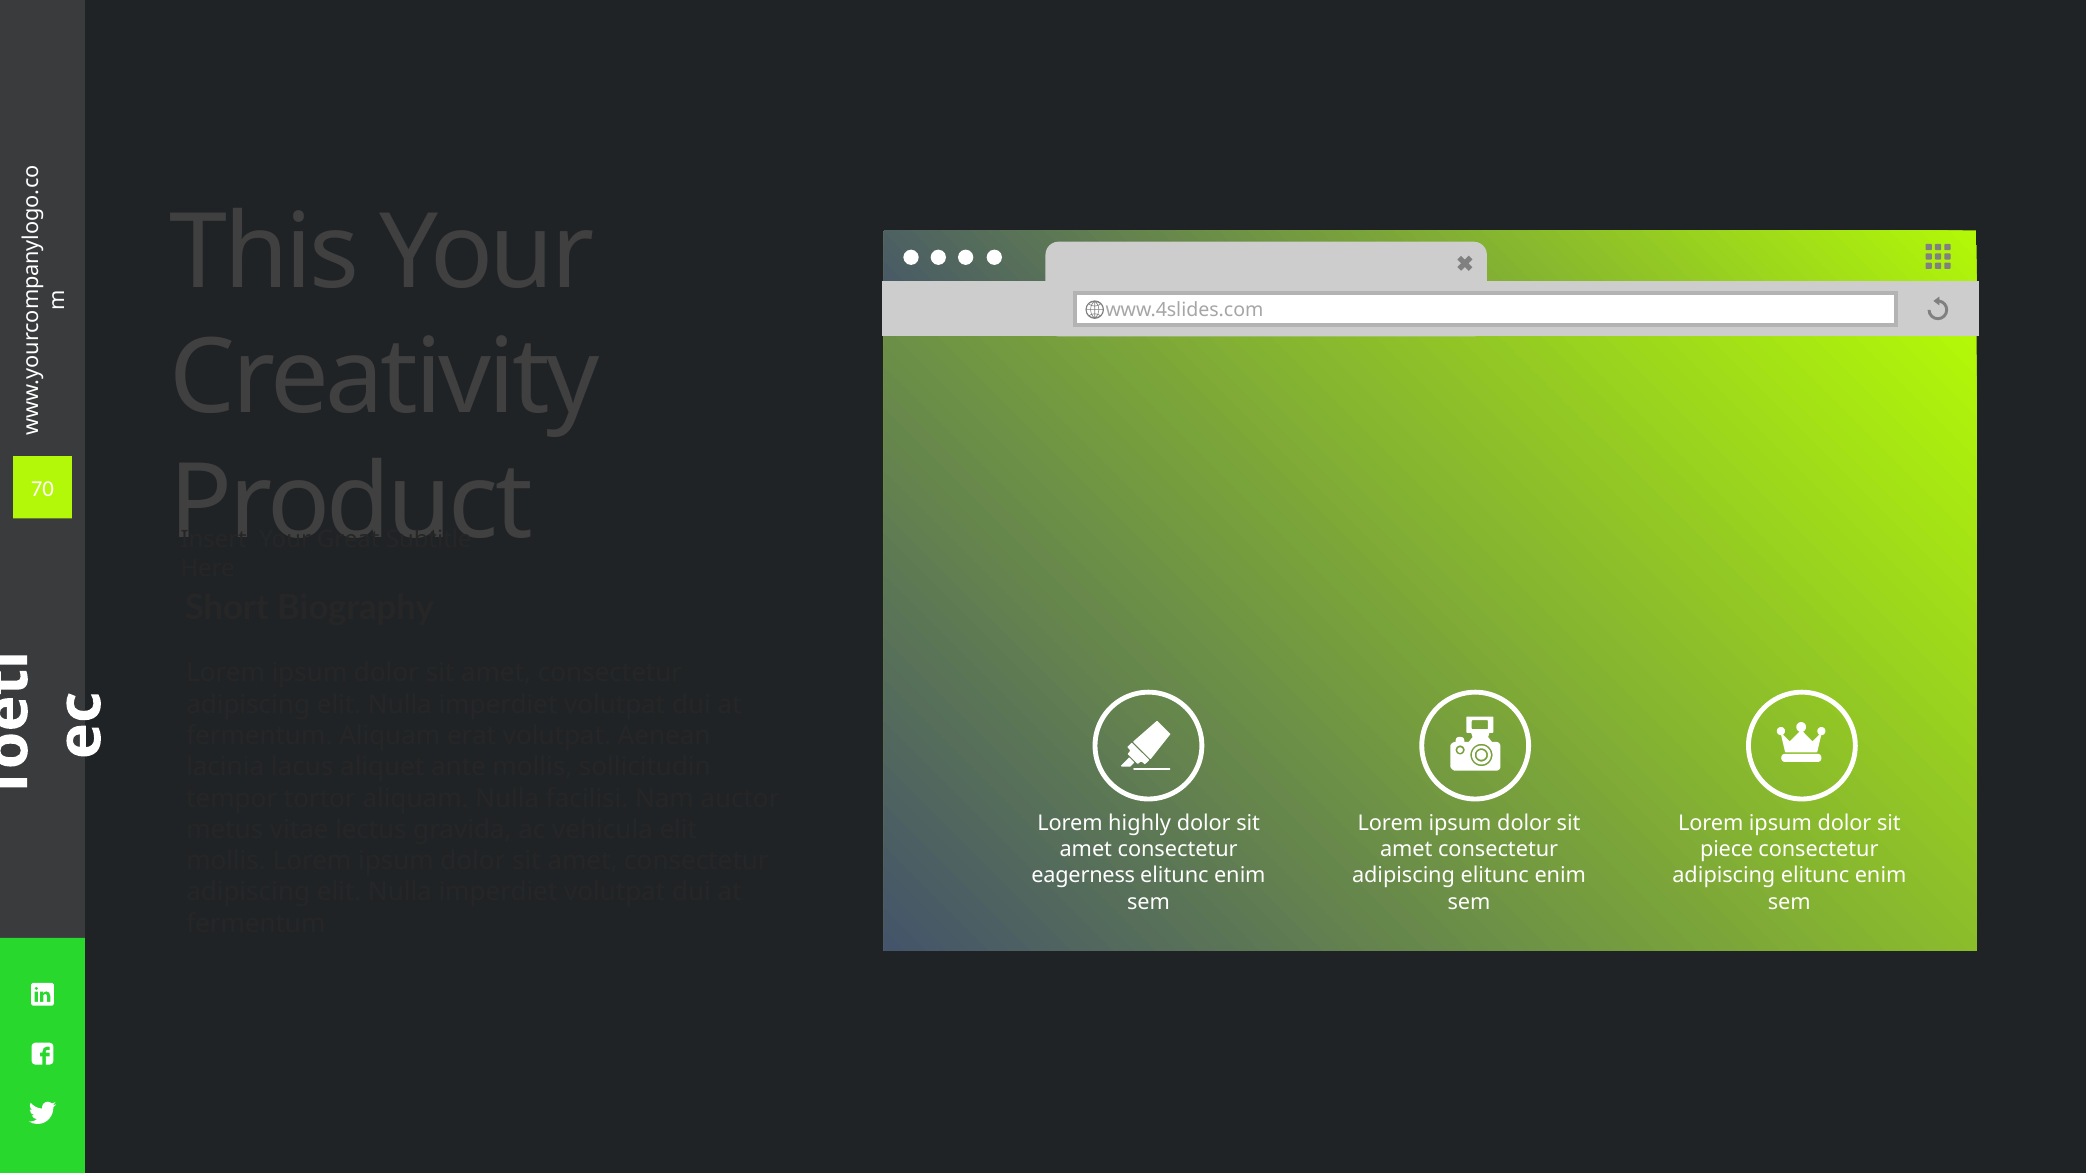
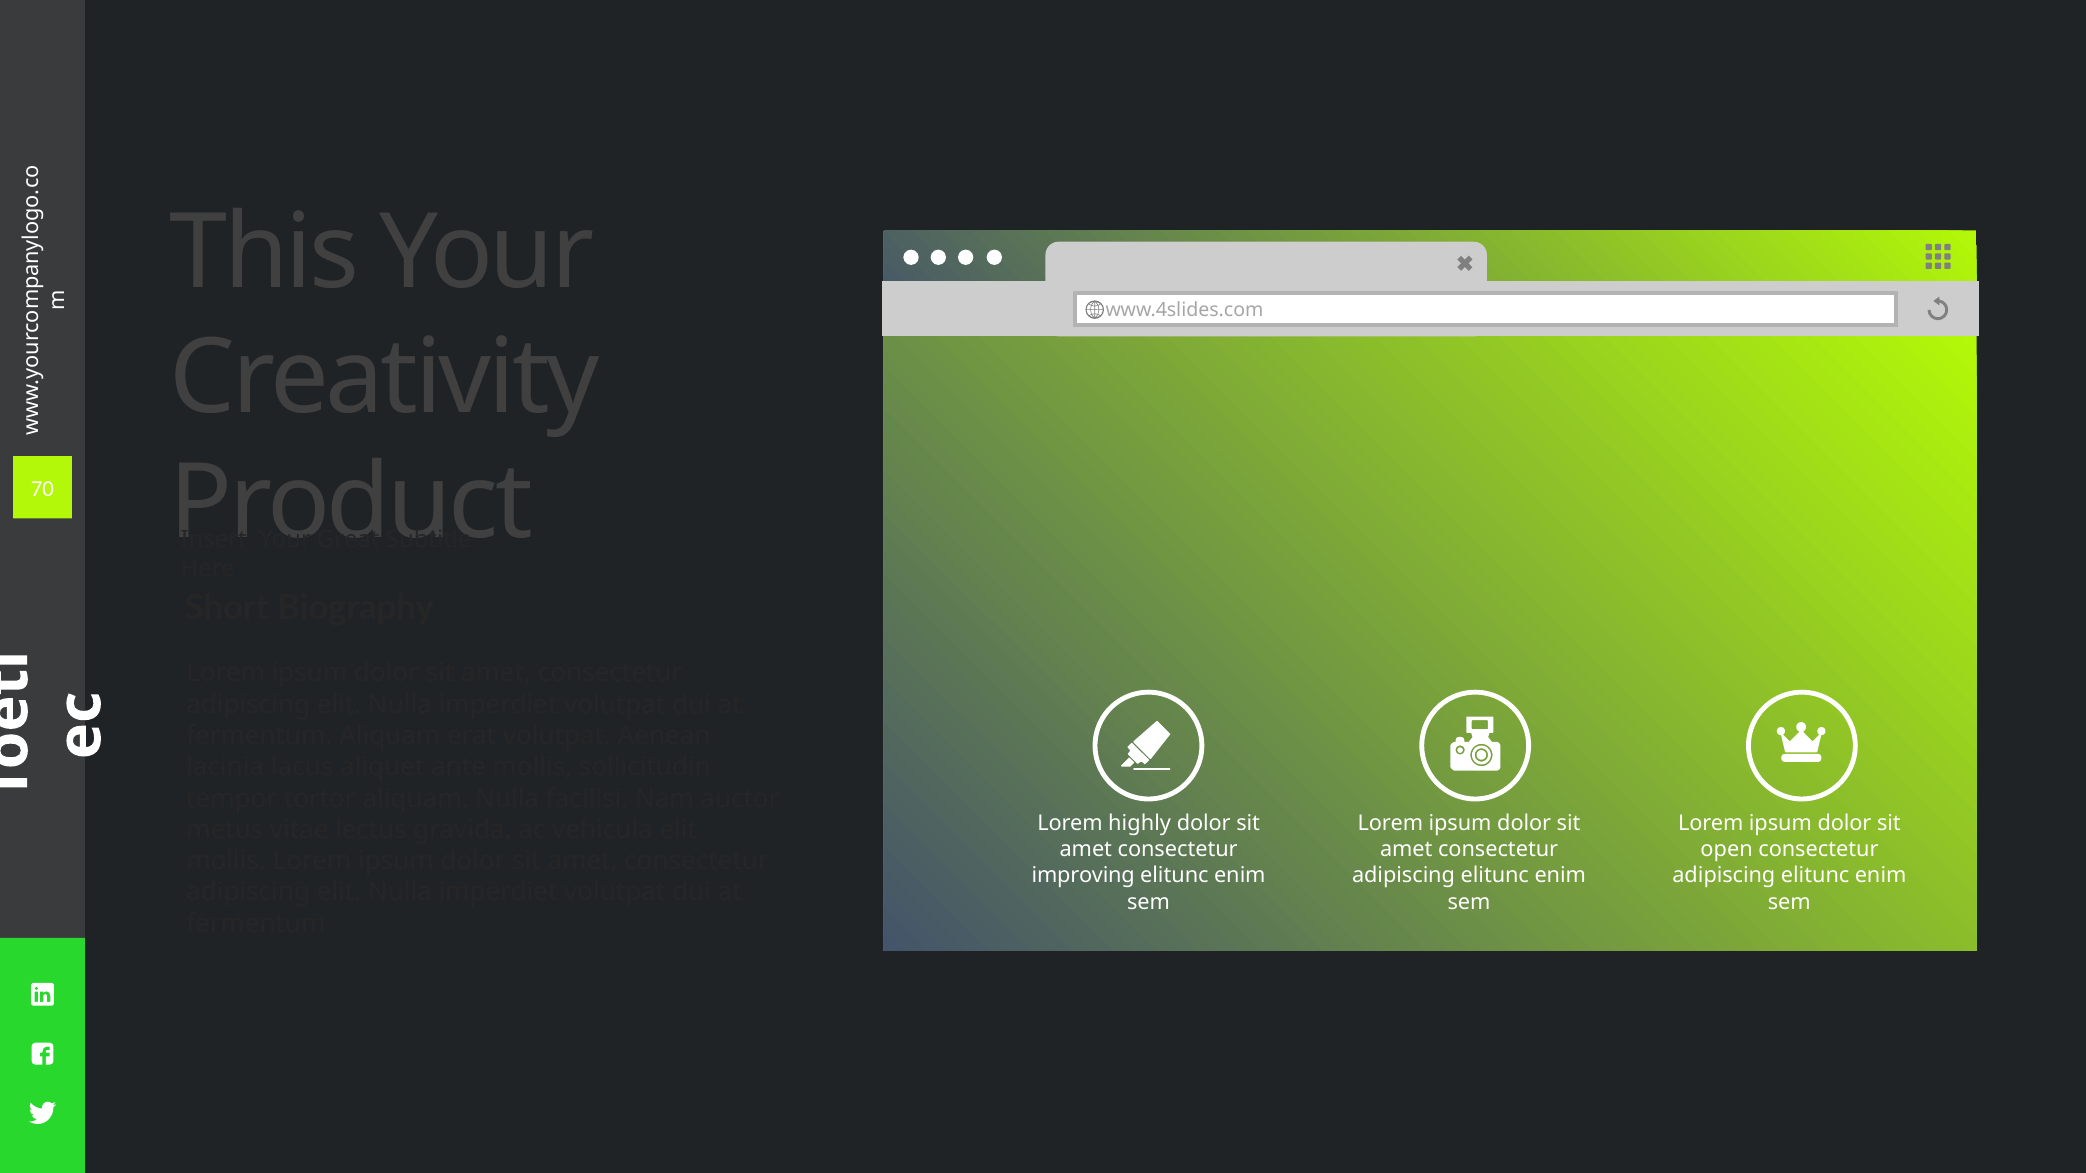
piece: piece -> open
eagerness: eagerness -> improving
